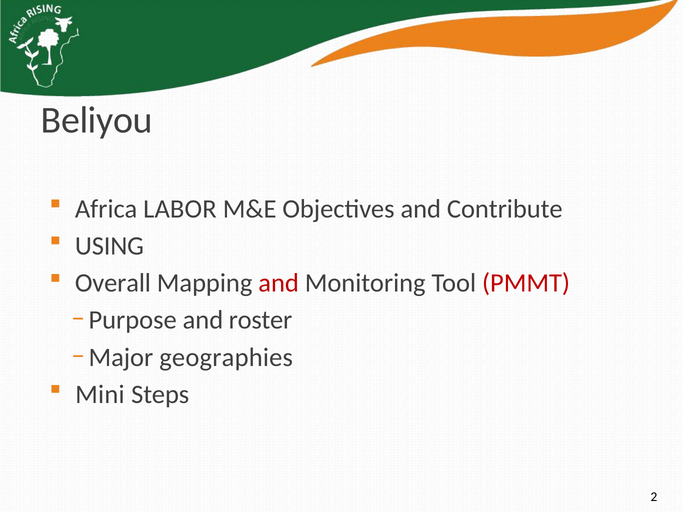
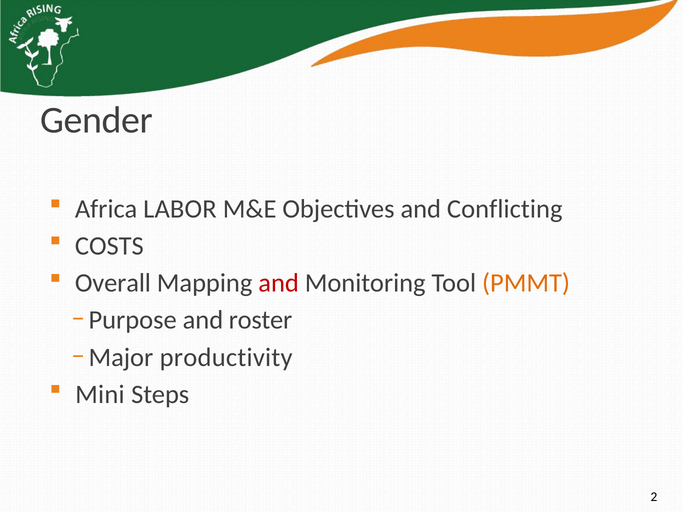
Beliyou: Beliyou -> Gender
Contribute: Contribute -> Conflicting
USING: USING -> COSTS
PMMT colour: red -> orange
geographies: geographies -> productivity
